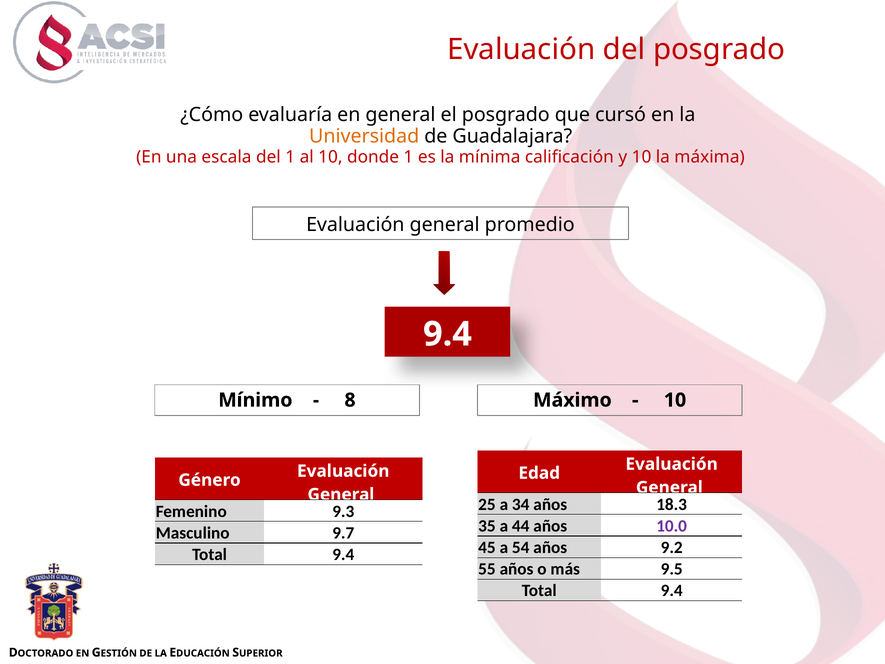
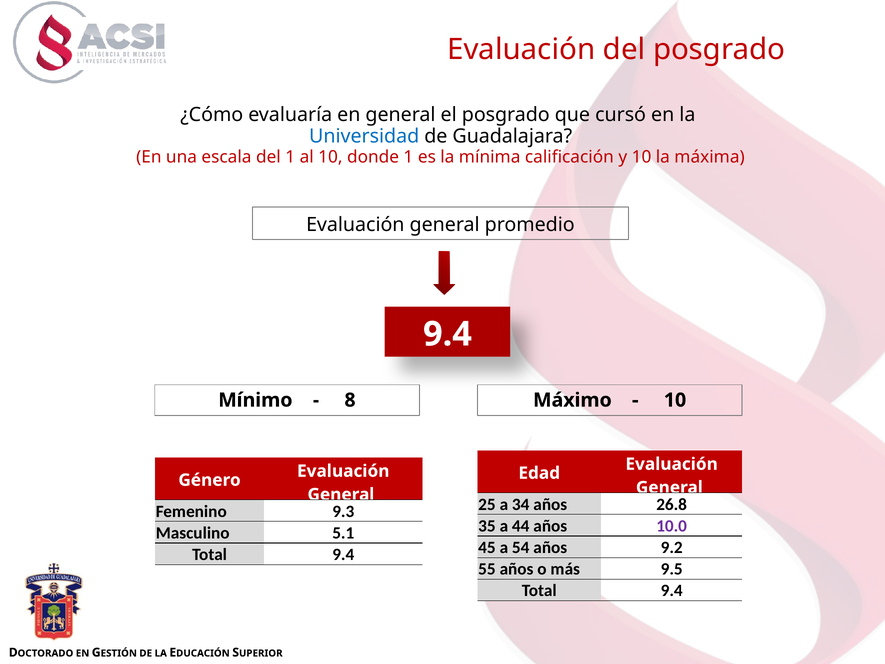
Universidad colour: orange -> blue
18.3: 18.3 -> 26.8
9.7: 9.7 -> 5.1
